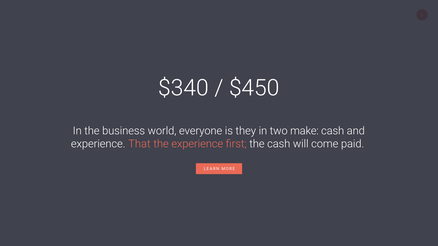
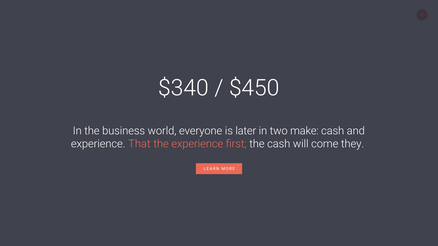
they: they -> later
paid: paid -> they
